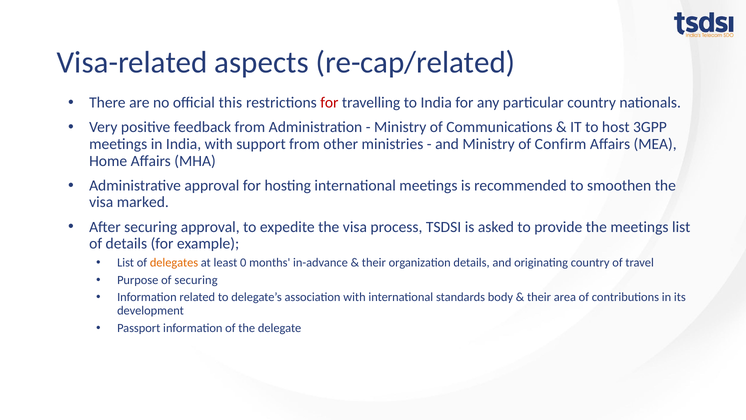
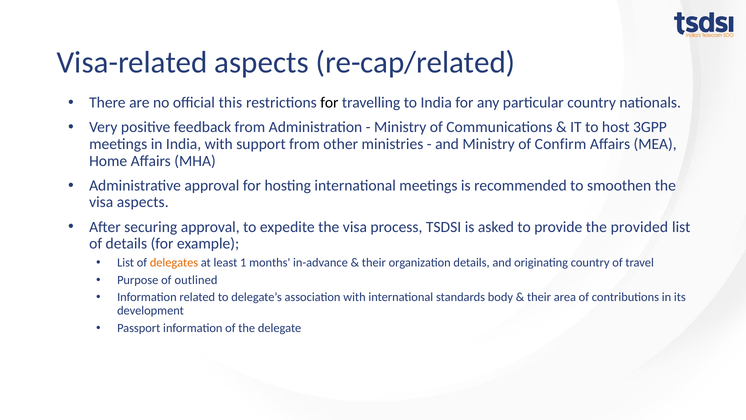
for at (329, 103) colour: red -> black
visa marked: marked -> aspects
the meetings: meetings -> provided
0: 0 -> 1
of securing: securing -> outlined
